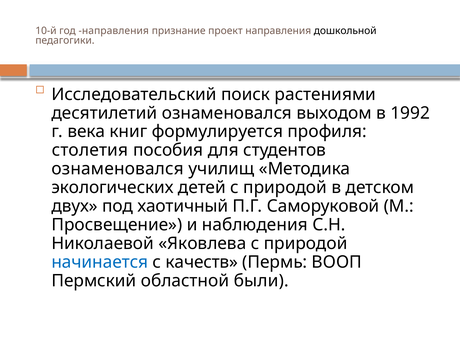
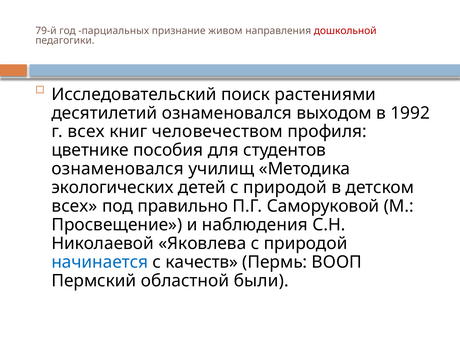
10‐й: 10‐й -> 79‐й
год направления: направления -> парциальных
проект: проект -> живом
дошкольной colour: black -> red
г века: века -> всех
формулируется: формулируется -> человечеством
столетия: столетия -> цветнике
двух at (75, 206): двух -> всех
хаотичный: хаотичный -> правильно
